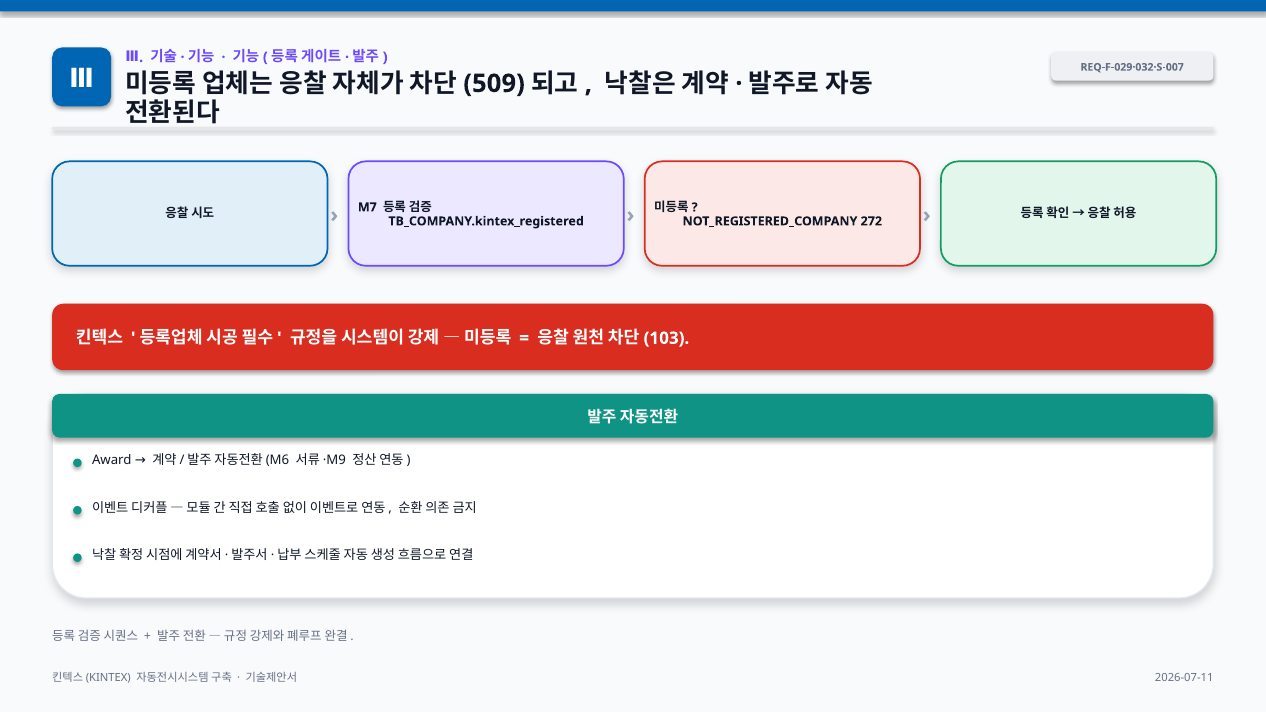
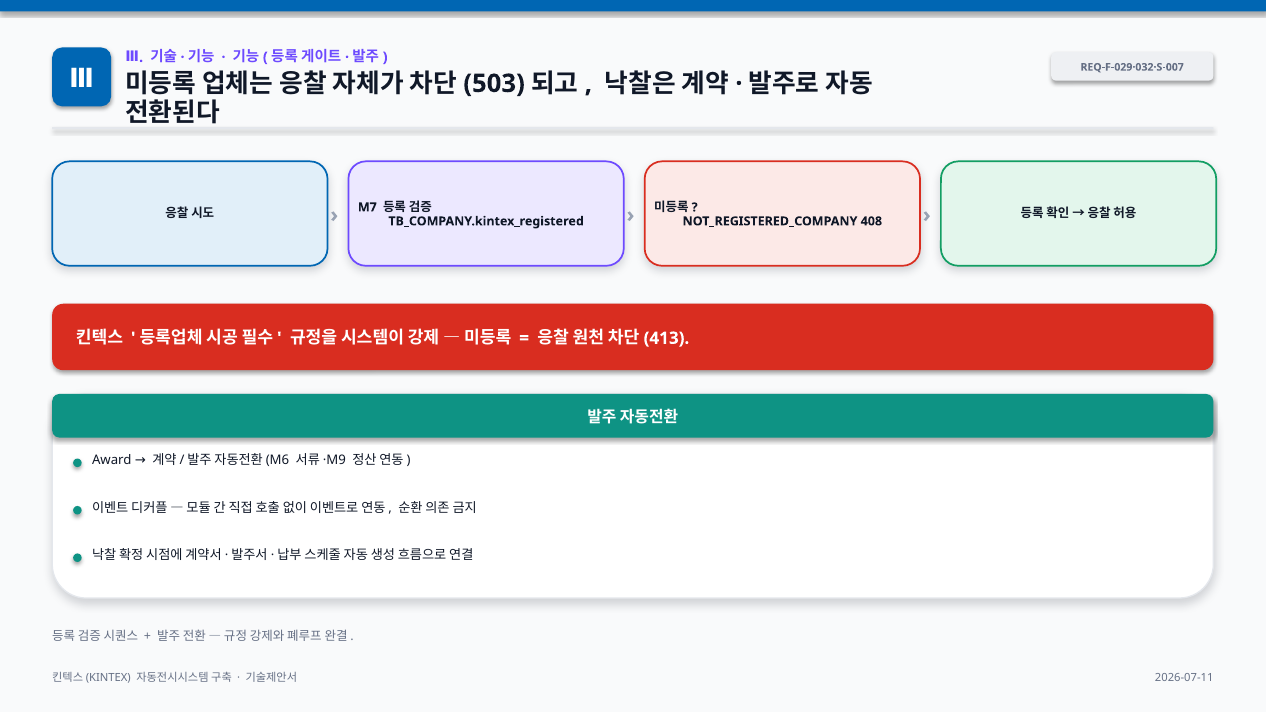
509: 509 -> 503
272: 272 -> 408
103: 103 -> 413
